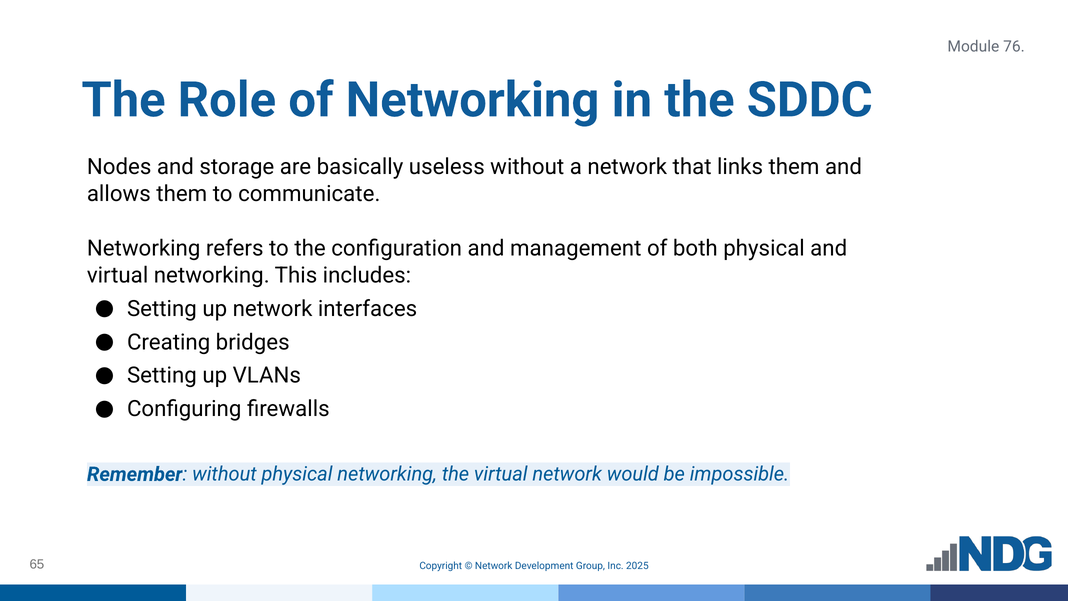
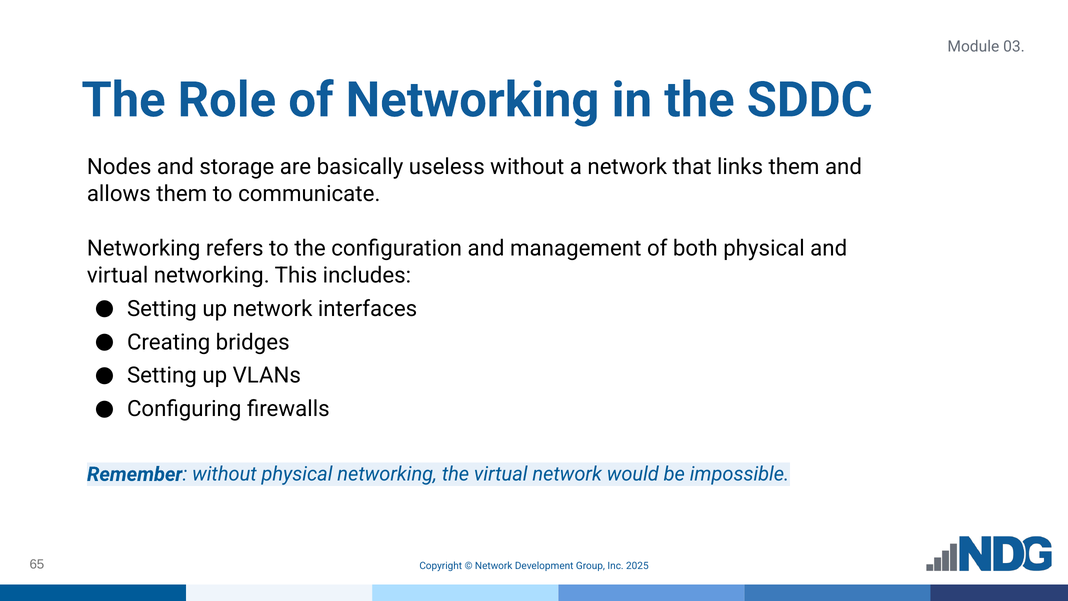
76: 76 -> 03
